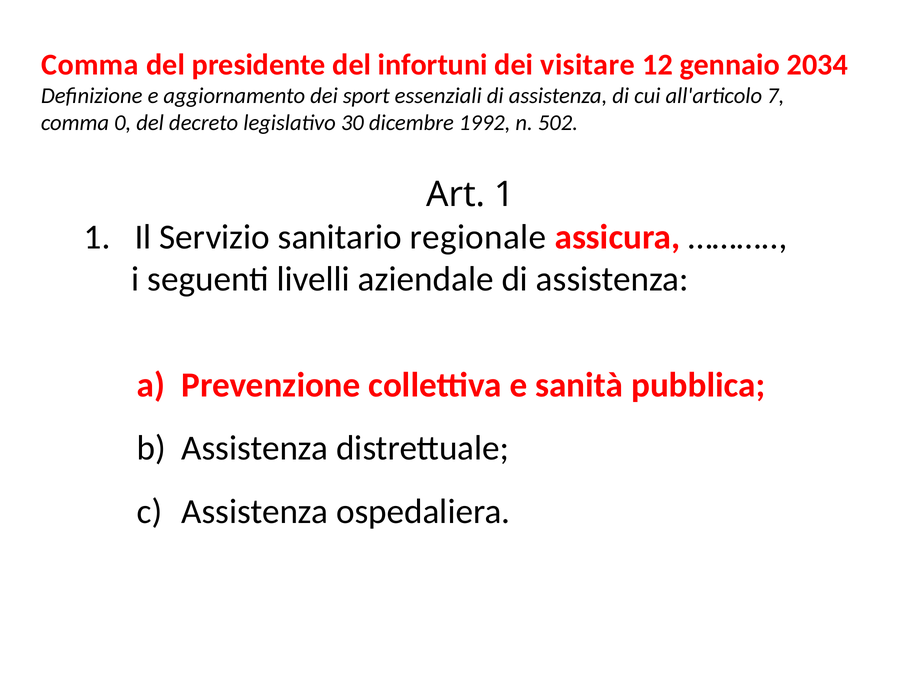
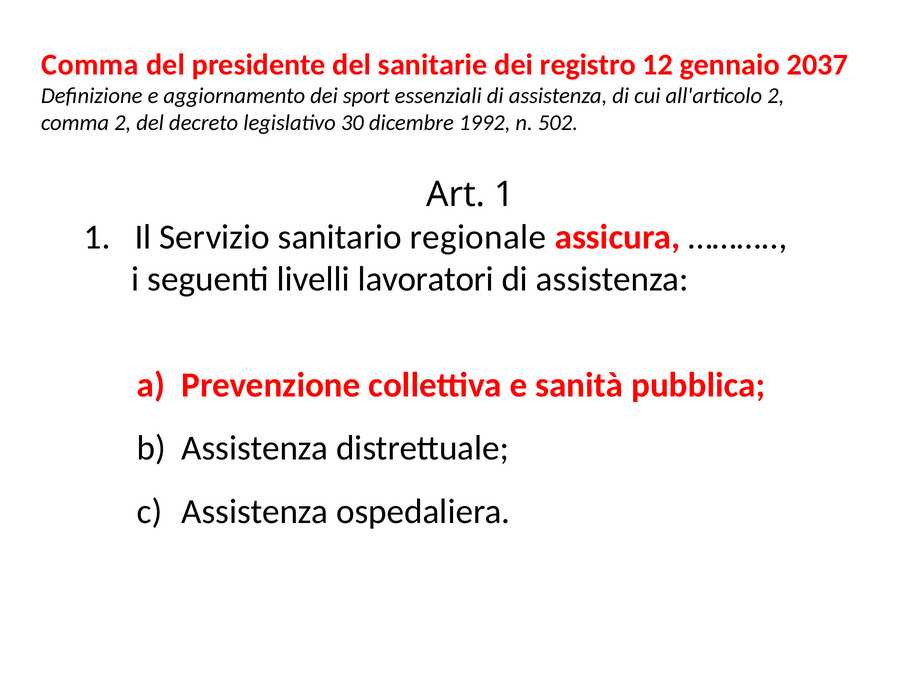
infortuni: infortuni -> sanitarie
visitare: visitare -> registro
2034: 2034 -> 2037
all'articolo 7: 7 -> 2
comma 0: 0 -> 2
aziendale: aziendale -> lavoratori
